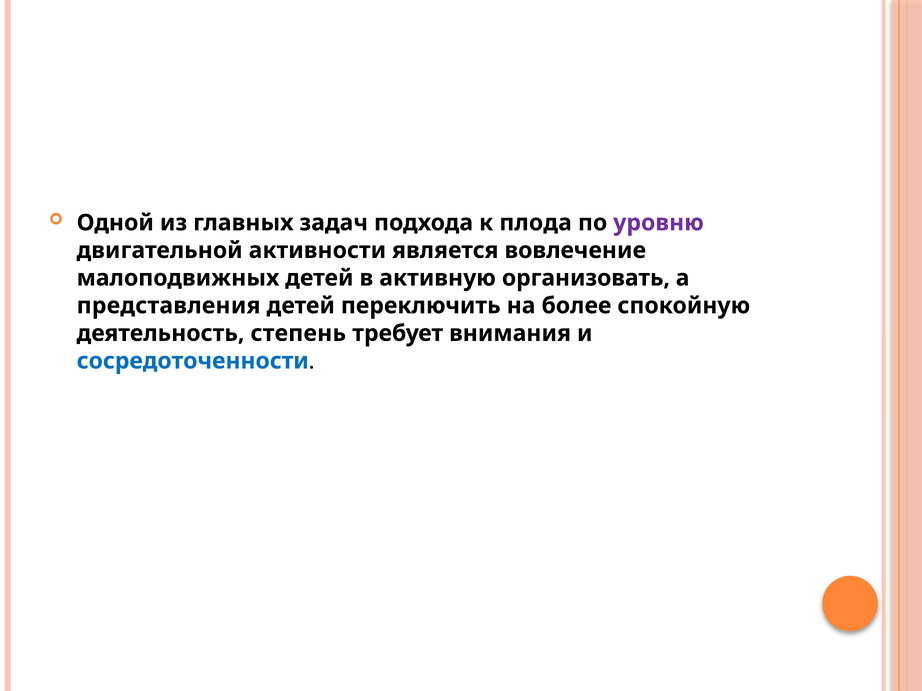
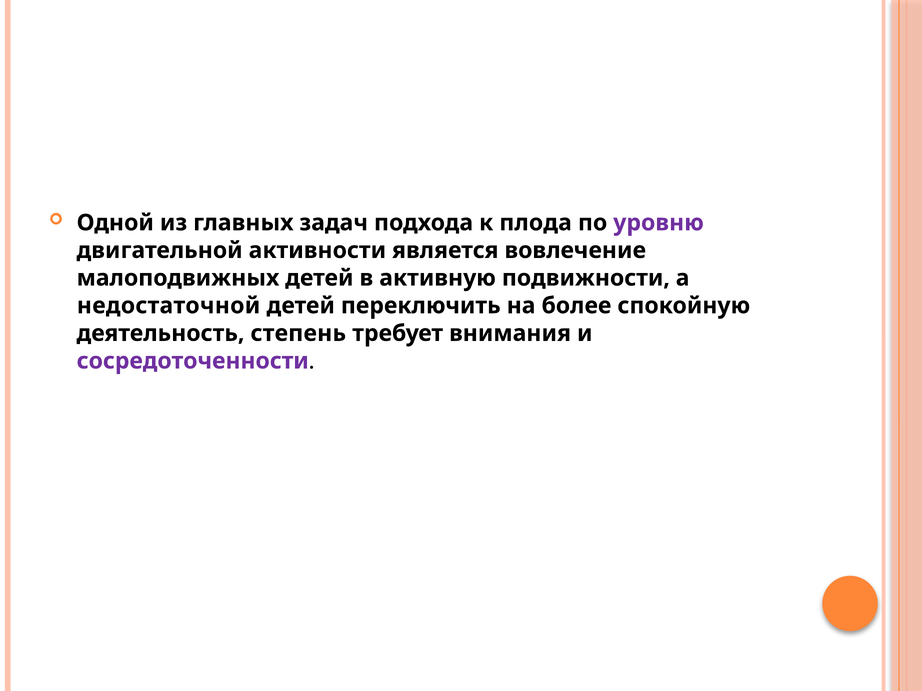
организовать: организовать -> подвижности
представления: представления -> недостаточной
сосредоточенности colour: blue -> purple
